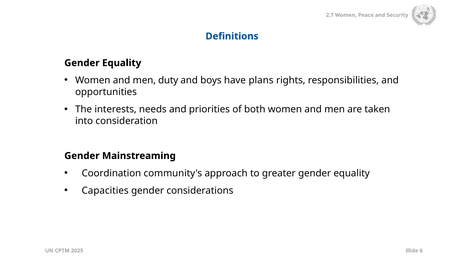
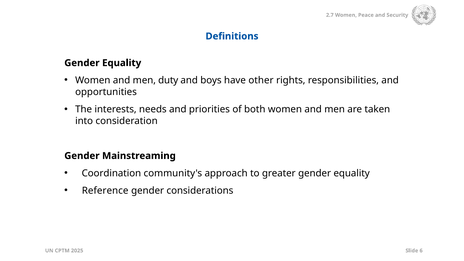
plans: plans -> other
Capacities: Capacities -> Reference
